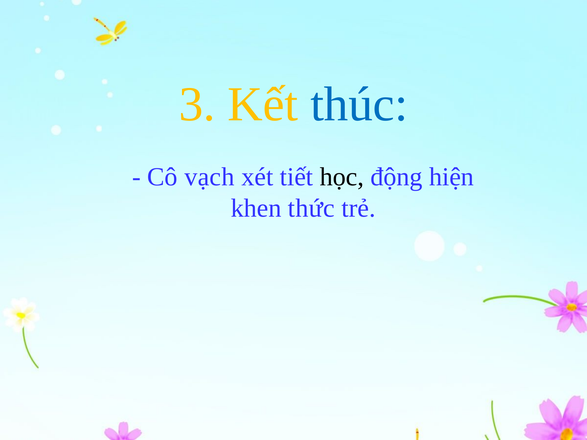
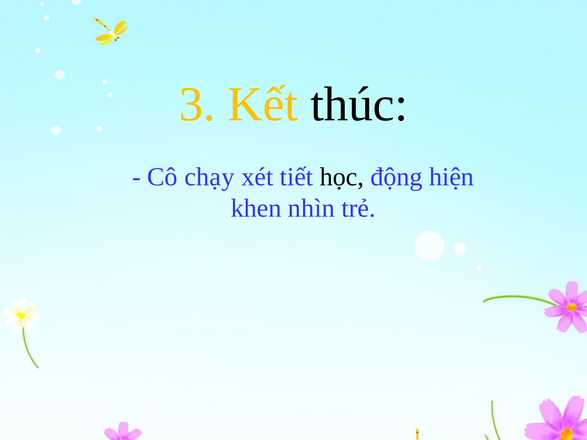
thúc colour: blue -> black
vạch: vạch -> chạy
thức: thức -> nhìn
